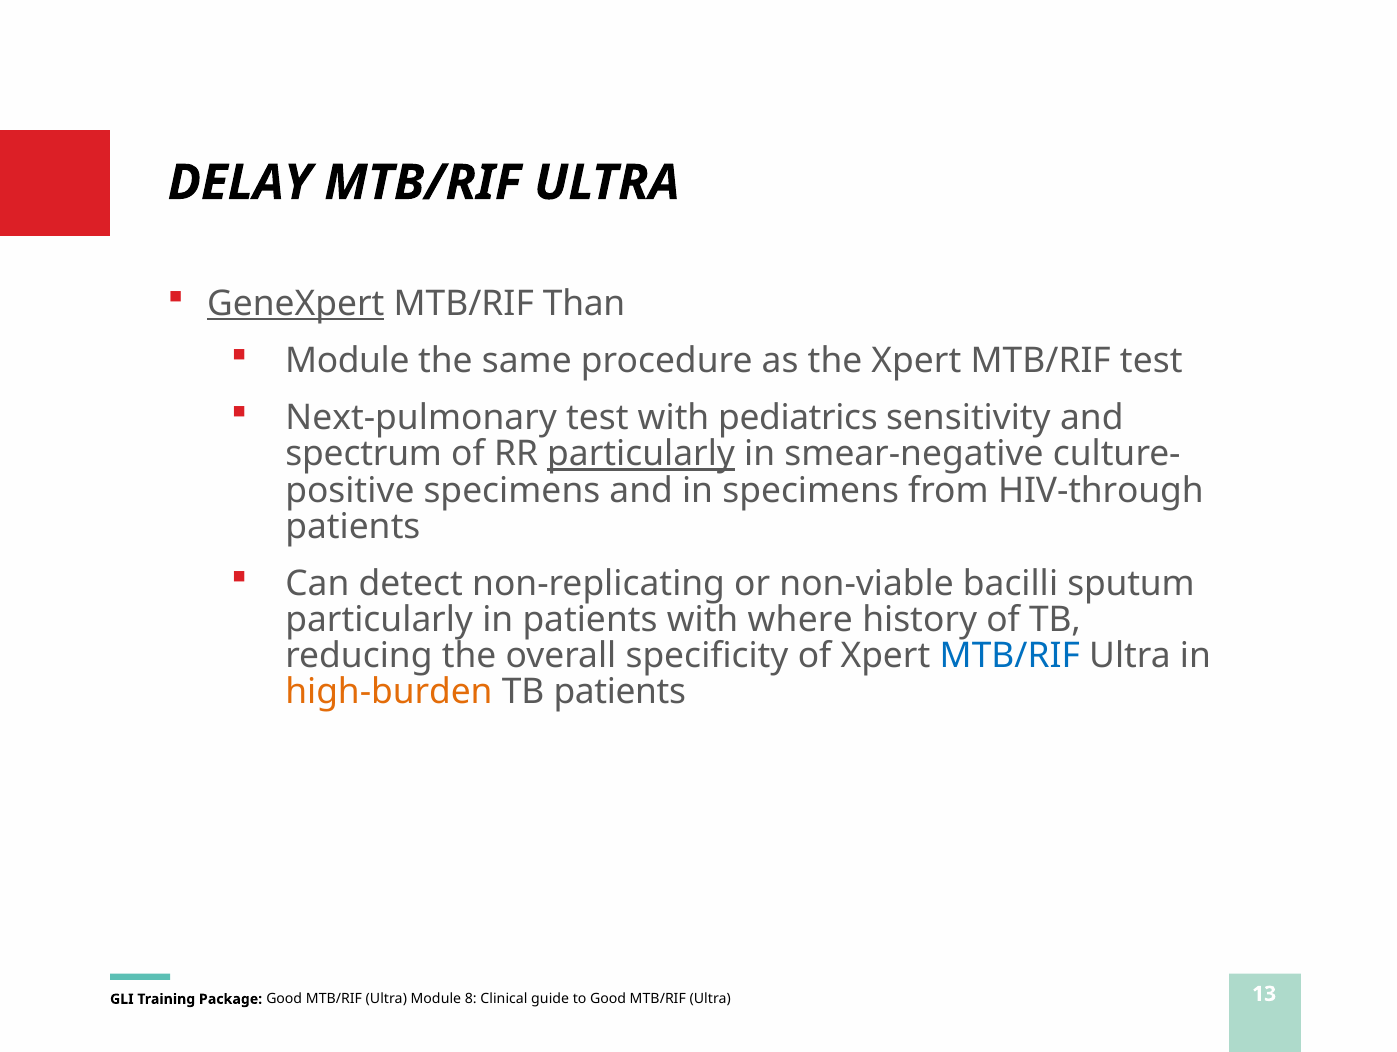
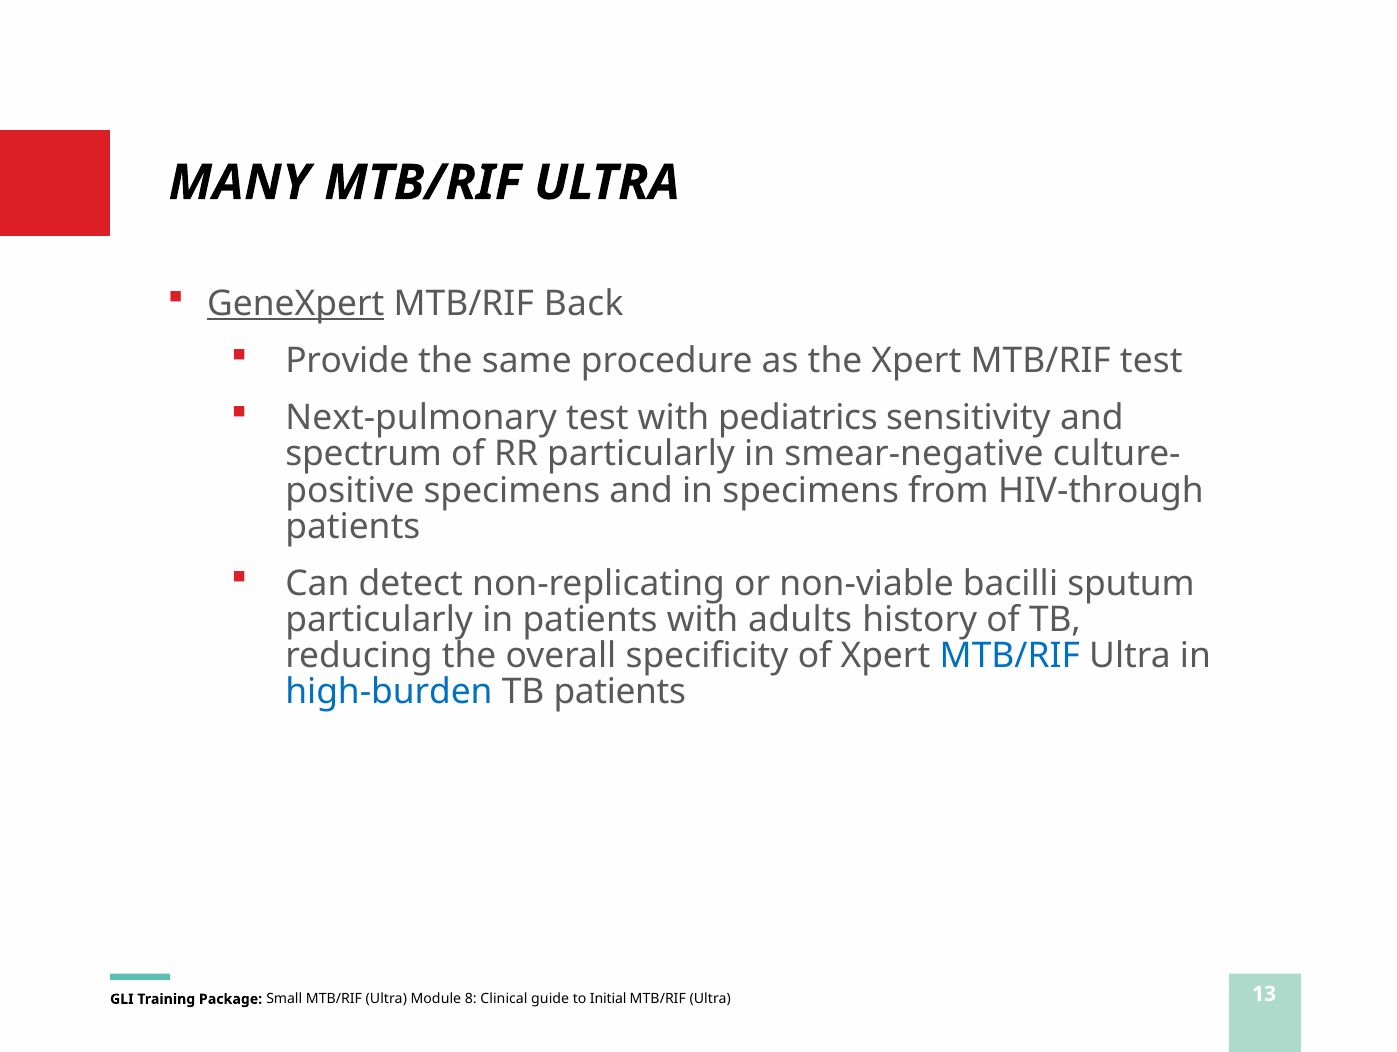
DELAY: DELAY -> MANY
Than: Than -> Back
Module at (347, 361): Module -> Provide
particularly at (641, 454) underline: present -> none
where: where -> adults
high-burden colour: orange -> blue
Good at (284, 999): Good -> Small
Good at (608, 999): Good -> Initial
